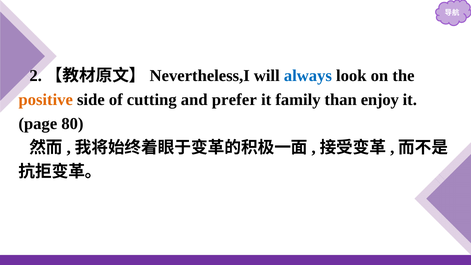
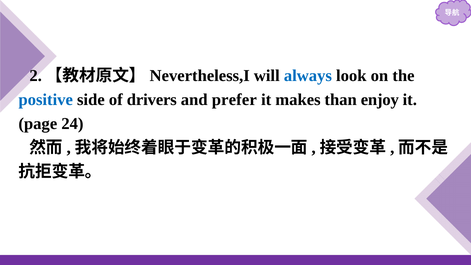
positive colour: orange -> blue
cutting: cutting -> drivers
family: family -> makes
80: 80 -> 24
